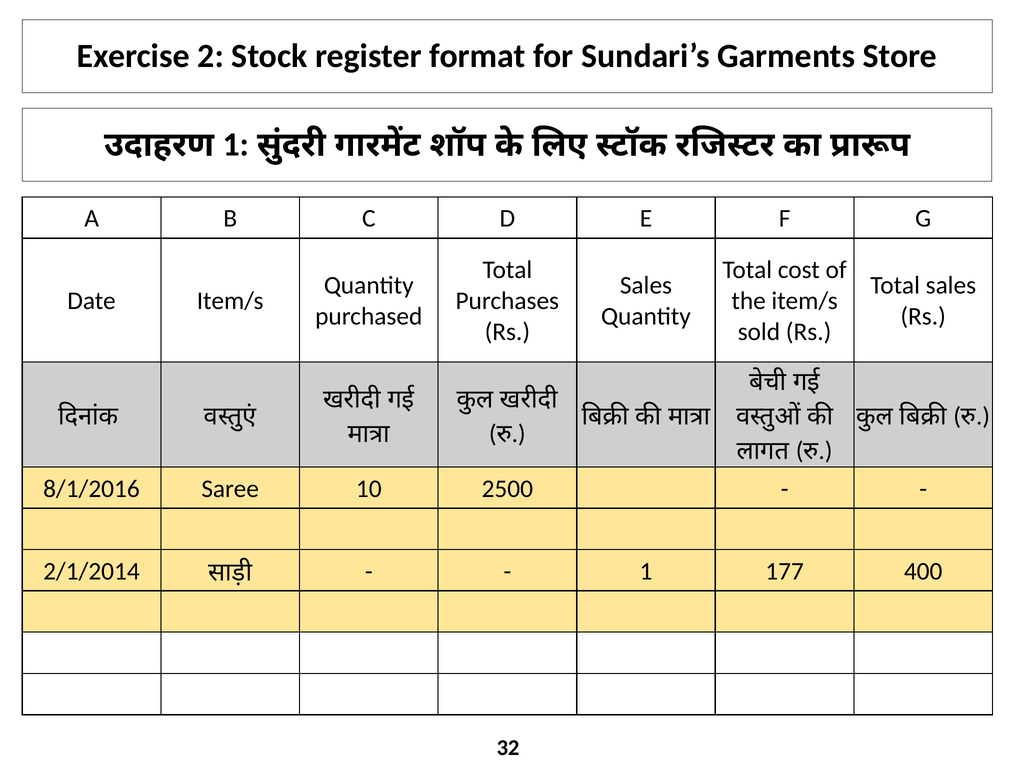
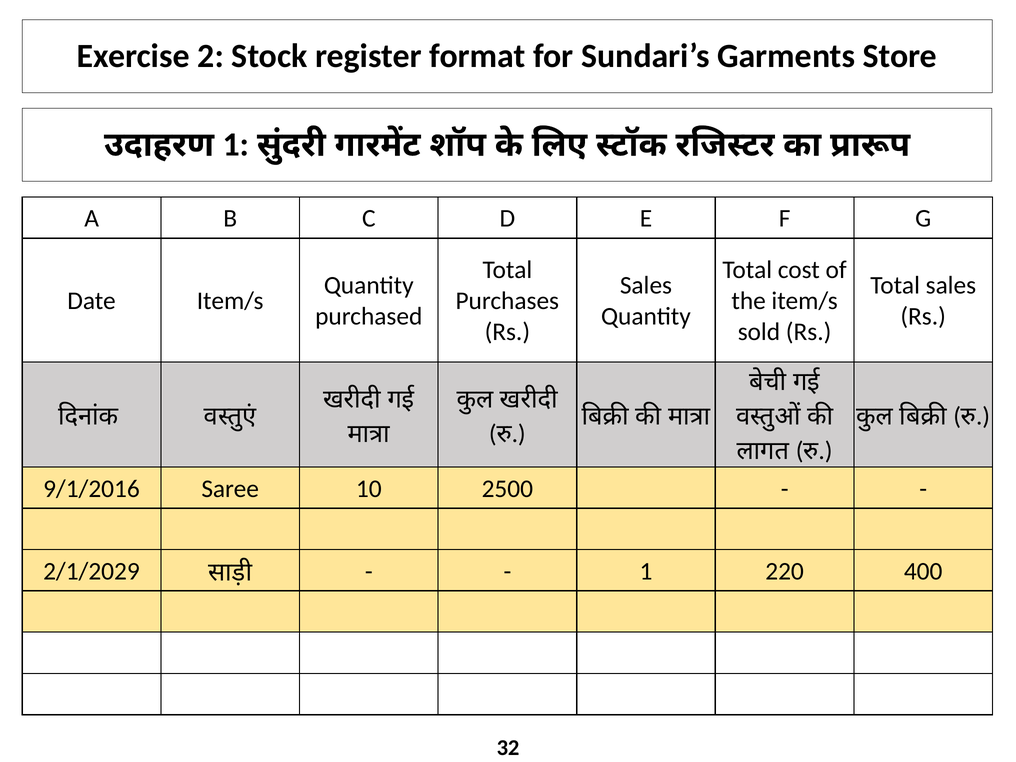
8/1/2016: 8/1/2016 -> 9/1/2016
2/1/2014: 2/1/2014 -> 2/1/2029
177: 177 -> 220
